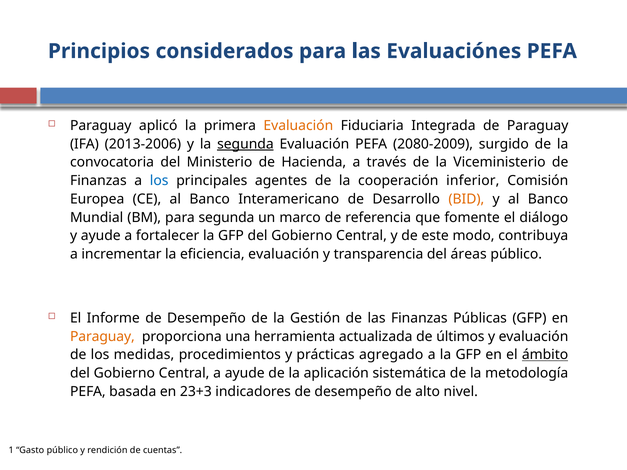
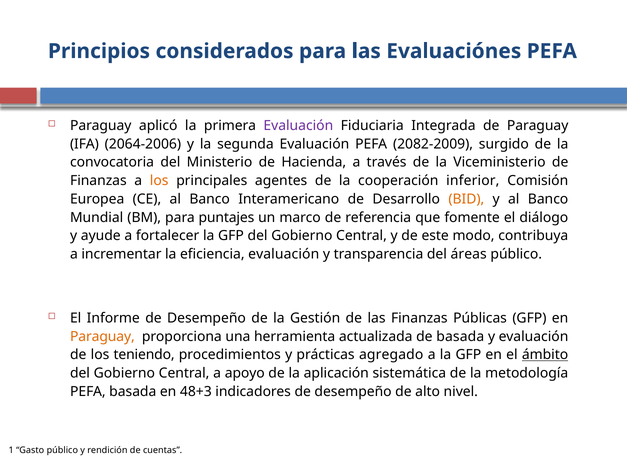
Evaluación at (298, 126) colour: orange -> purple
2013-2006: 2013-2006 -> 2064-2006
segunda at (245, 144) underline: present -> none
2080-2009: 2080-2009 -> 2082-2009
los at (159, 181) colour: blue -> orange
para segunda: segunda -> puntajes
de últimos: últimos -> basada
medidas: medidas -> teniendo
a ayude: ayude -> apoyo
23+3: 23+3 -> 48+3
